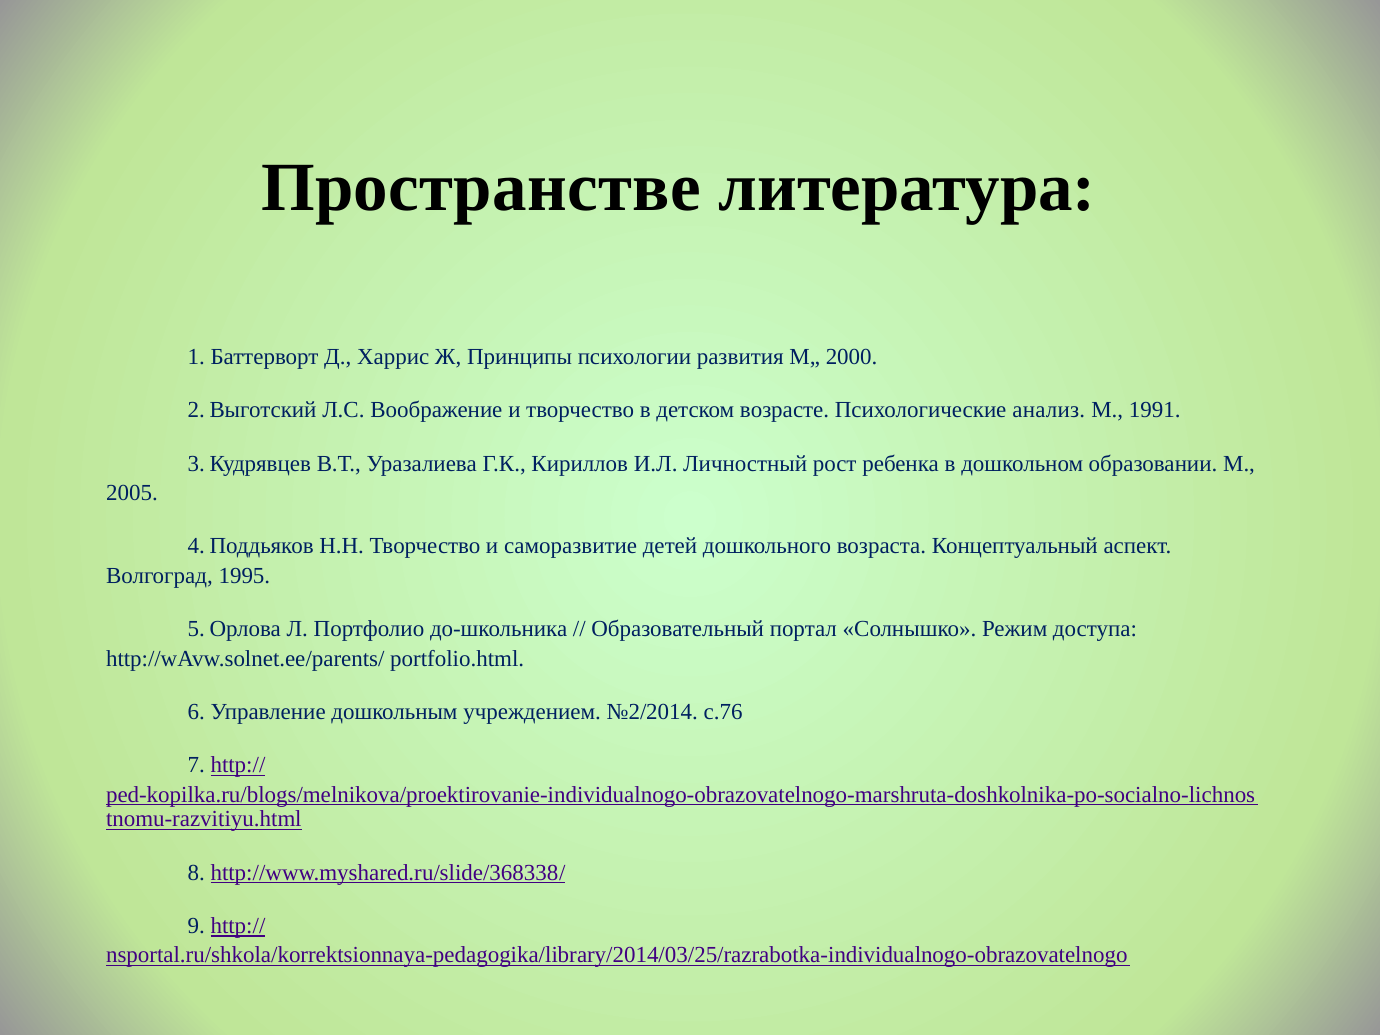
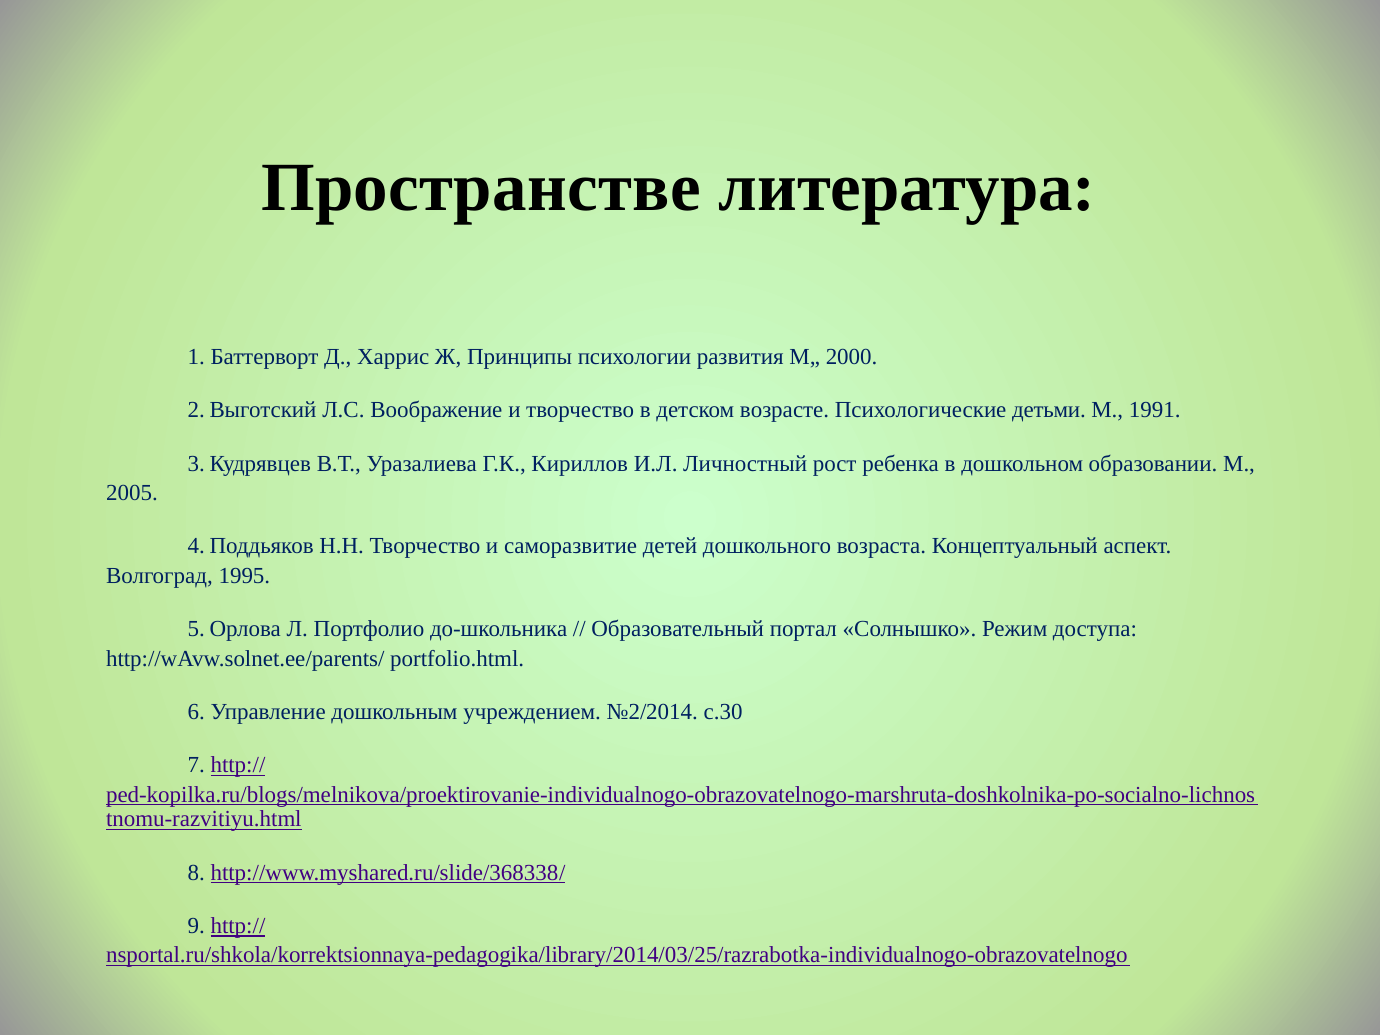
анализ: анализ -> детьми
с.76: с.76 -> с.30
